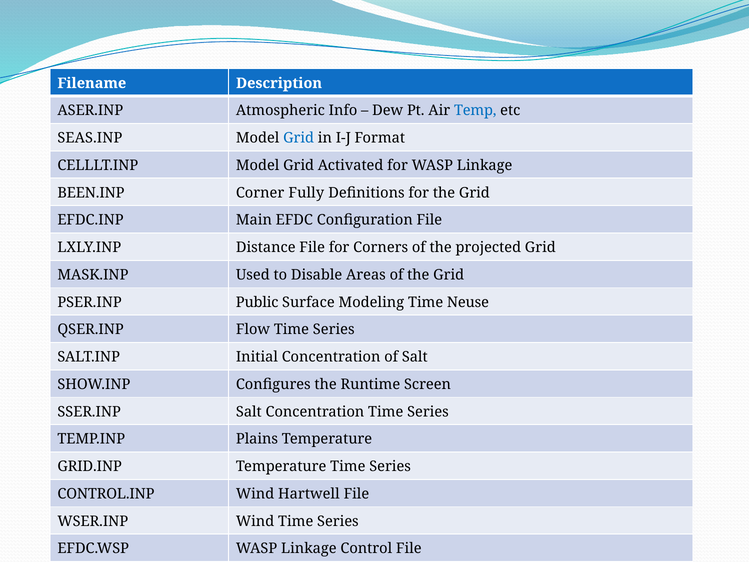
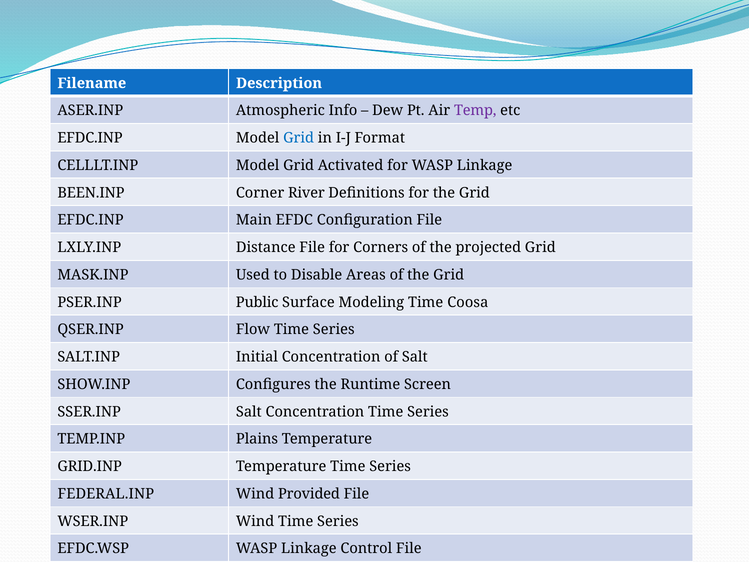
Temp colour: blue -> purple
SEAS.INP at (90, 138): SEAS.INP -> EFDC.INP
Fully: Fully -> River
Neuse: Neuse -> Coosa
CONTROL.INP: CONTROL.INP -> FEDERAL.INP
Hartwell: Hartwell -> Provided
